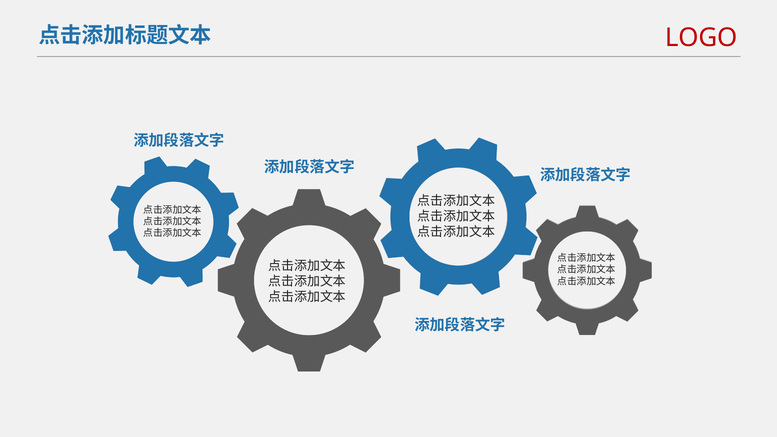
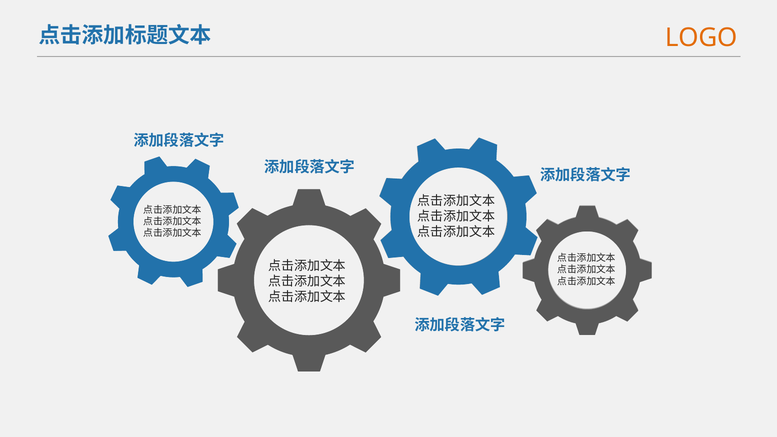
LOGO colour: red -> orange
